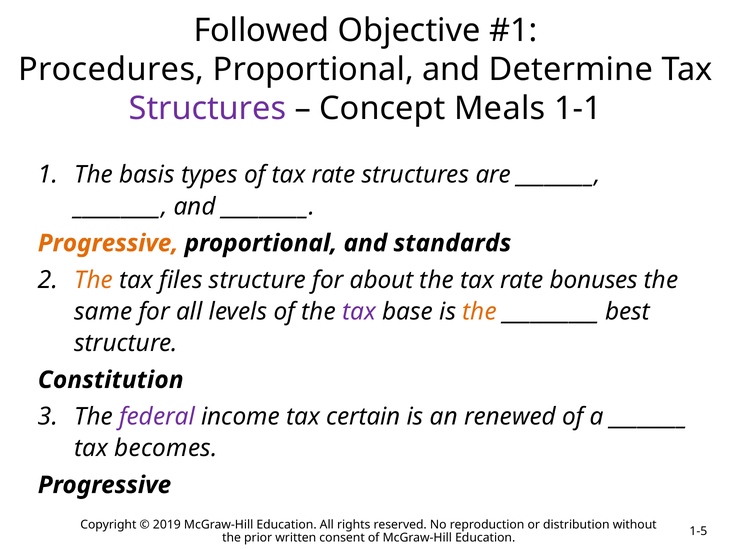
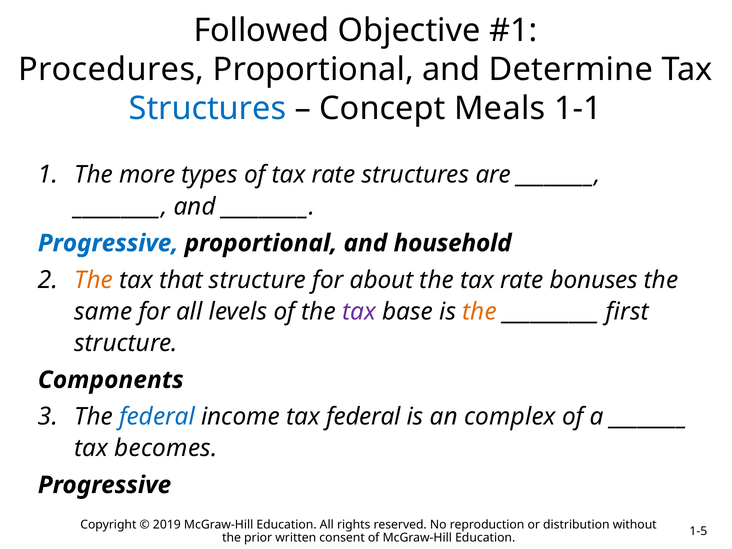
Structures at (208, 108) colour: purple -> blue
basis: basis -> more
Progressive at (108, 243) colour: orange -> blue
standards: standards -> household
files: files -> that
best: best -> first
Constitution: Constitution -> Components
federal at (157, 417) colour: purple -> blue
tax certain: certain -> federal
renewed: renewed -> complex
